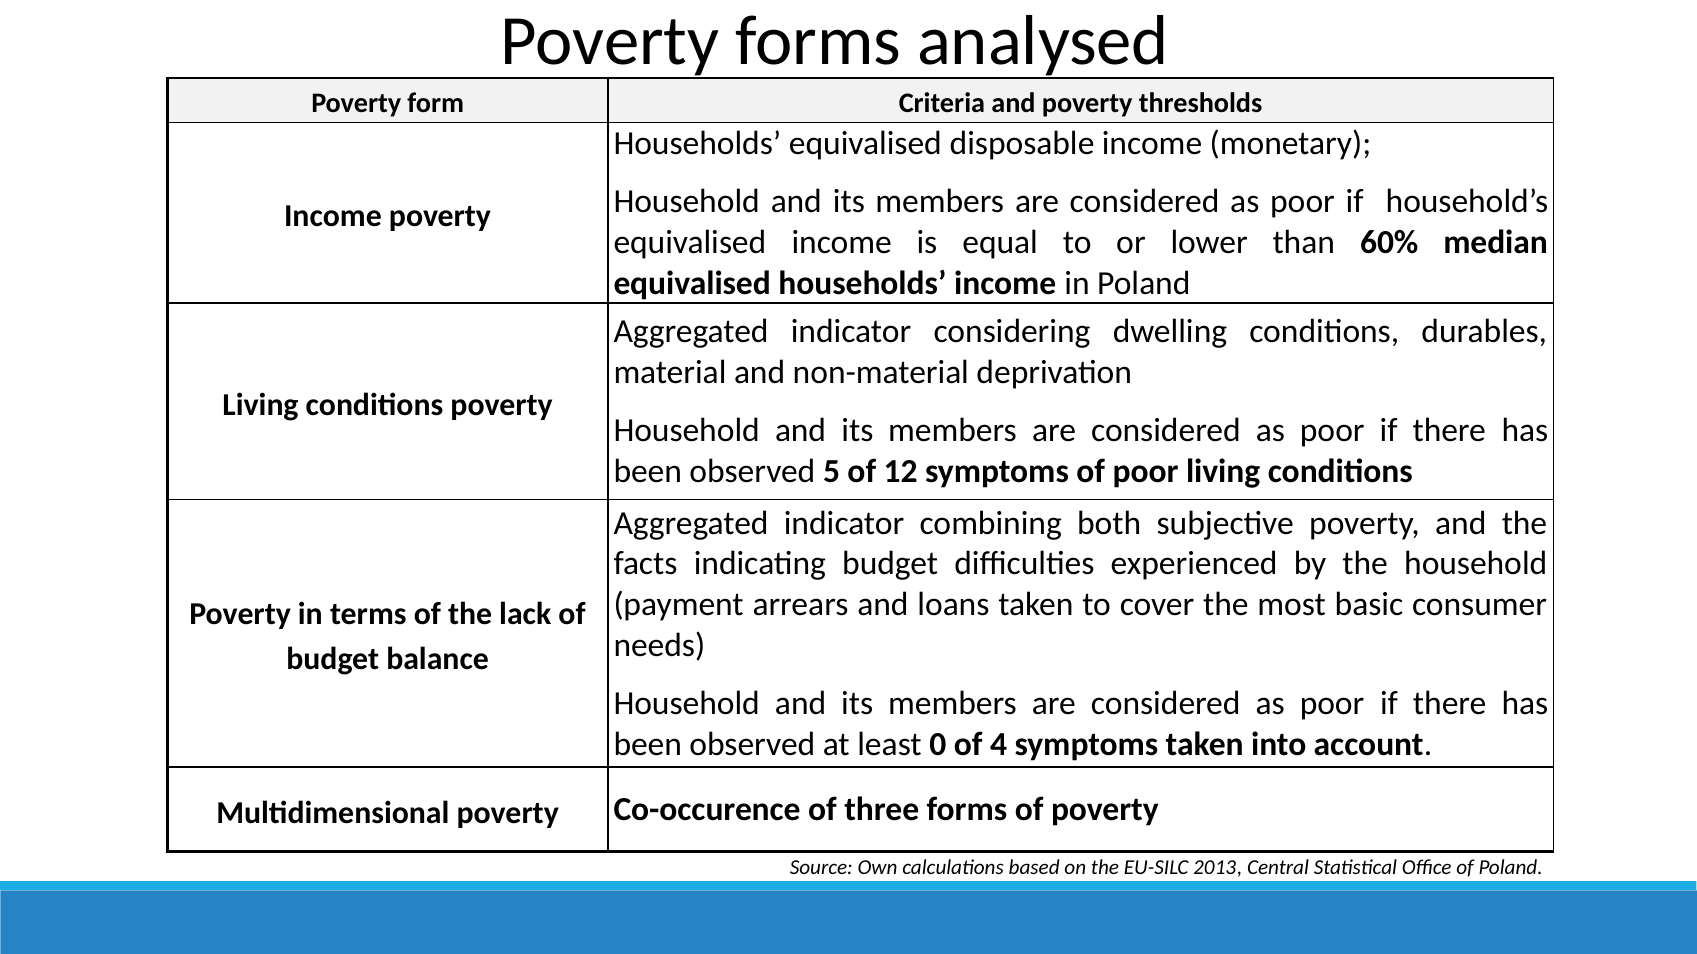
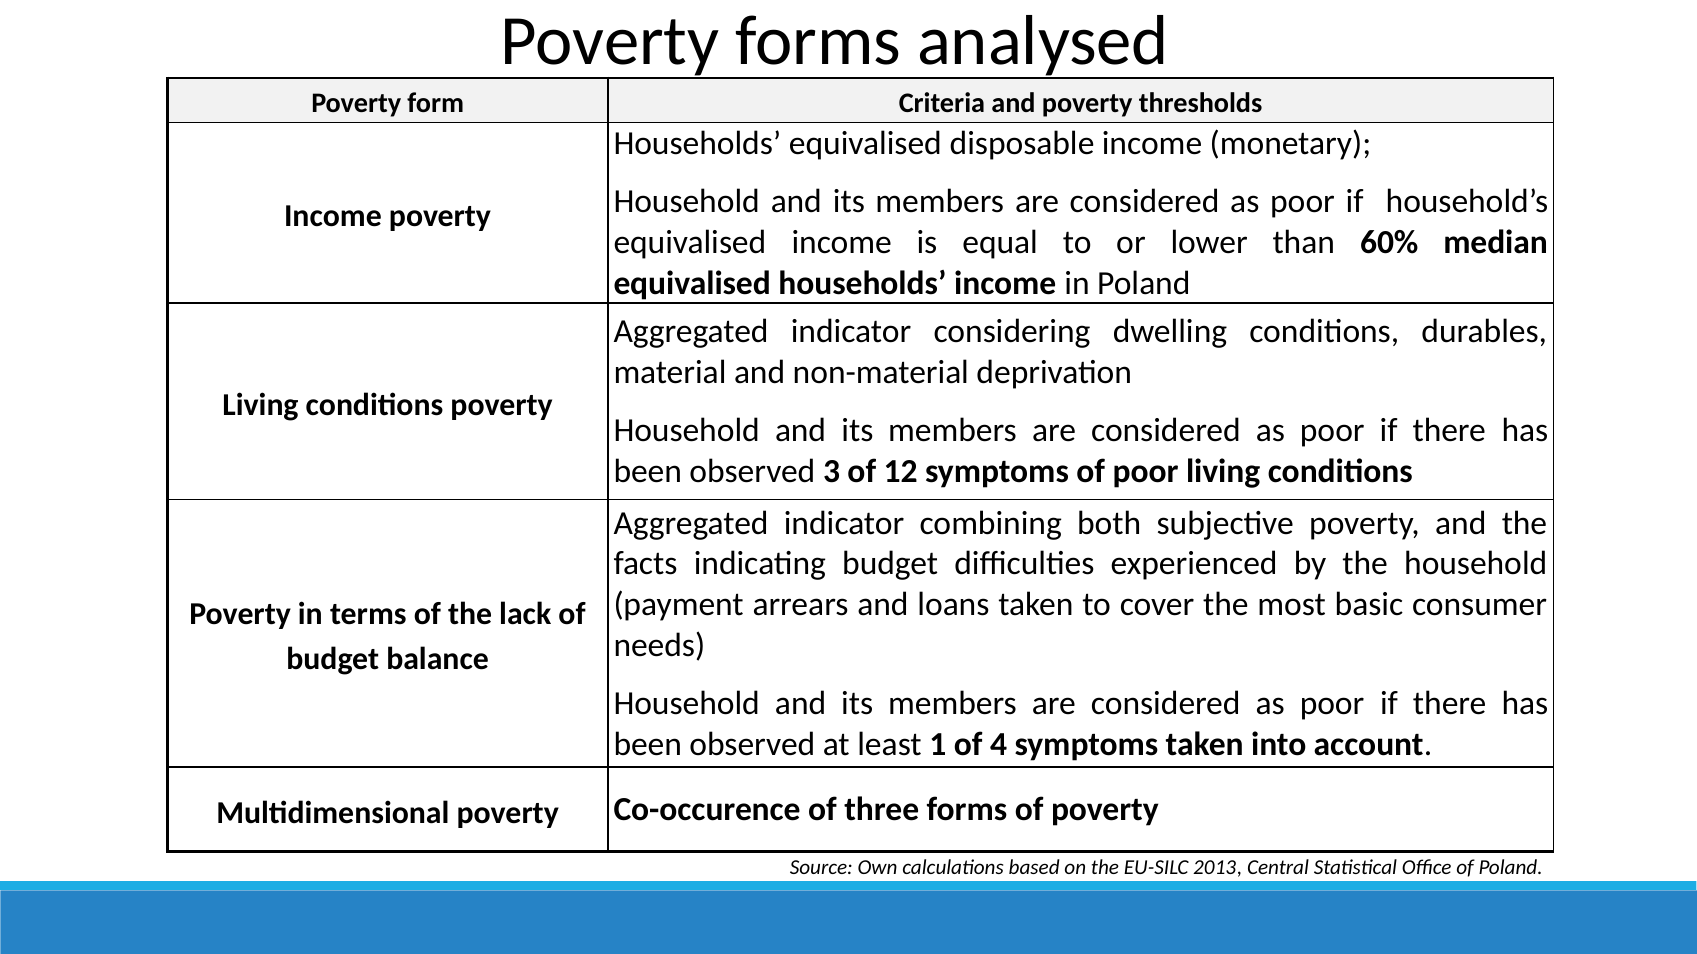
5: 5 -> 3
0: 0 -> 1
